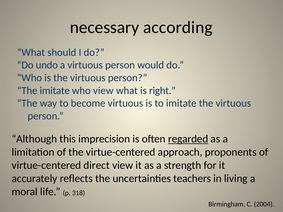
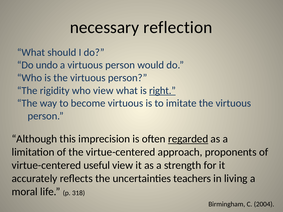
according: according -> reflection
The imitate: imitate -> rigidity
right underline: none -> present
direct: direct -> useful
